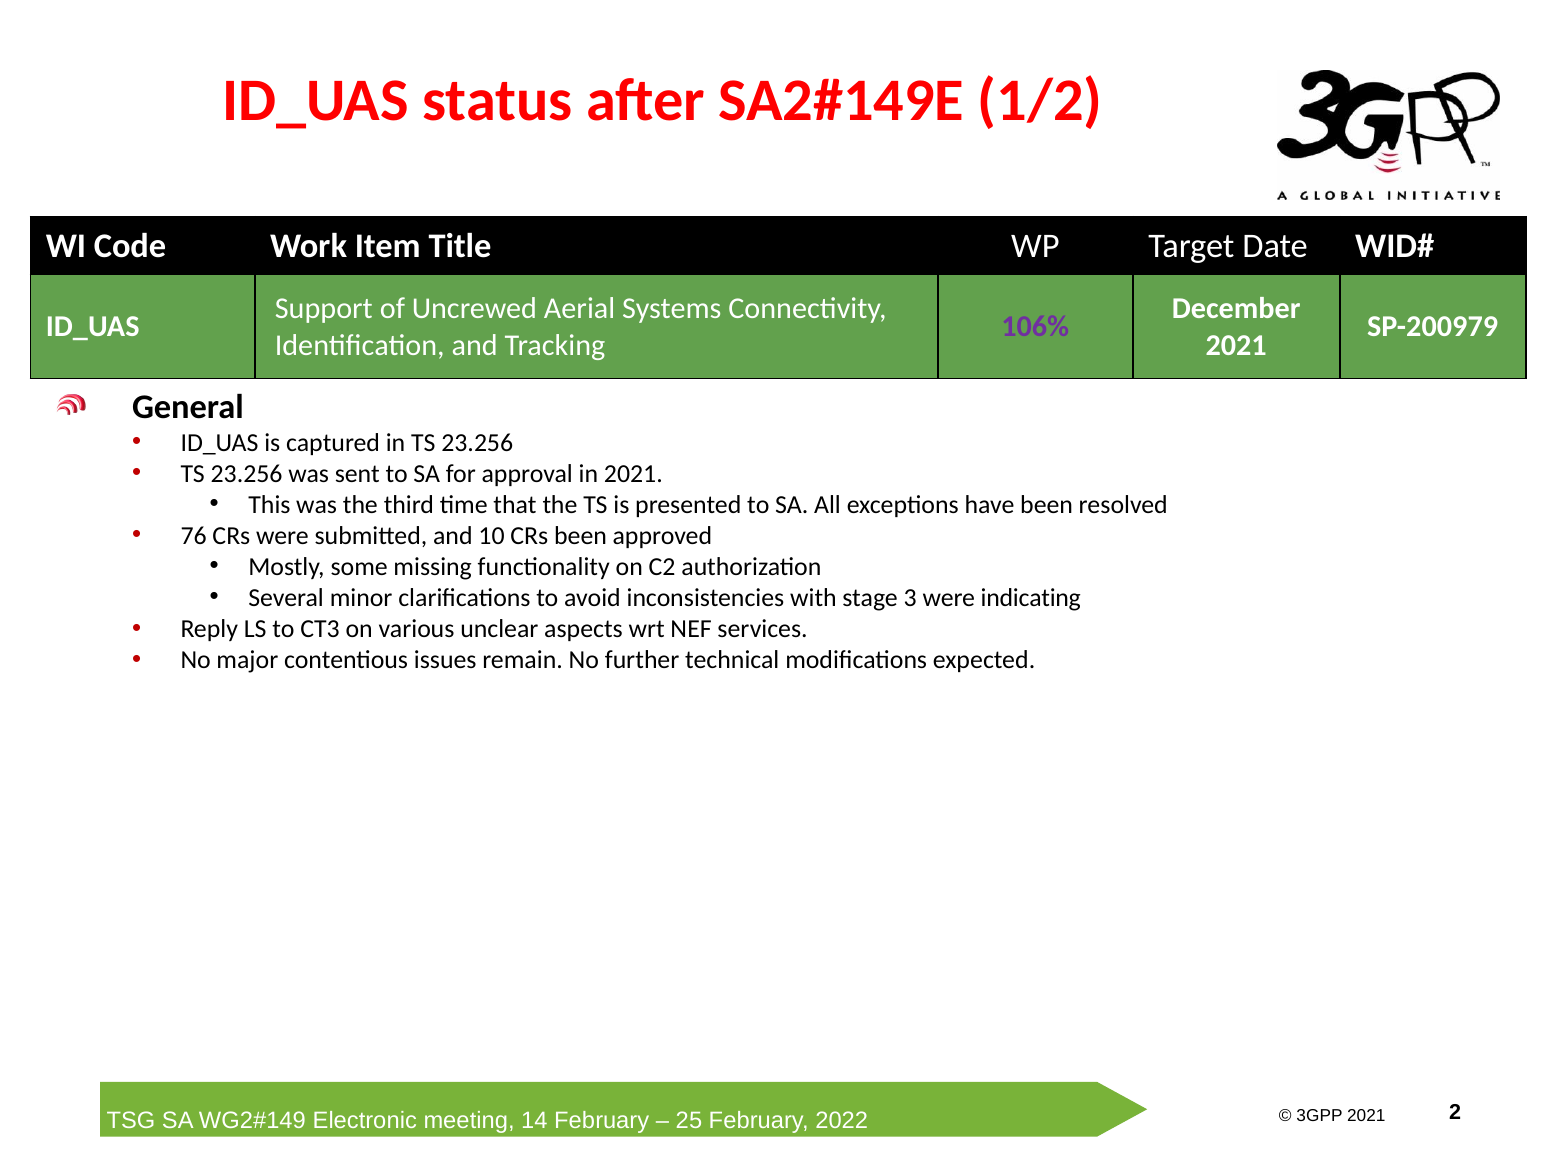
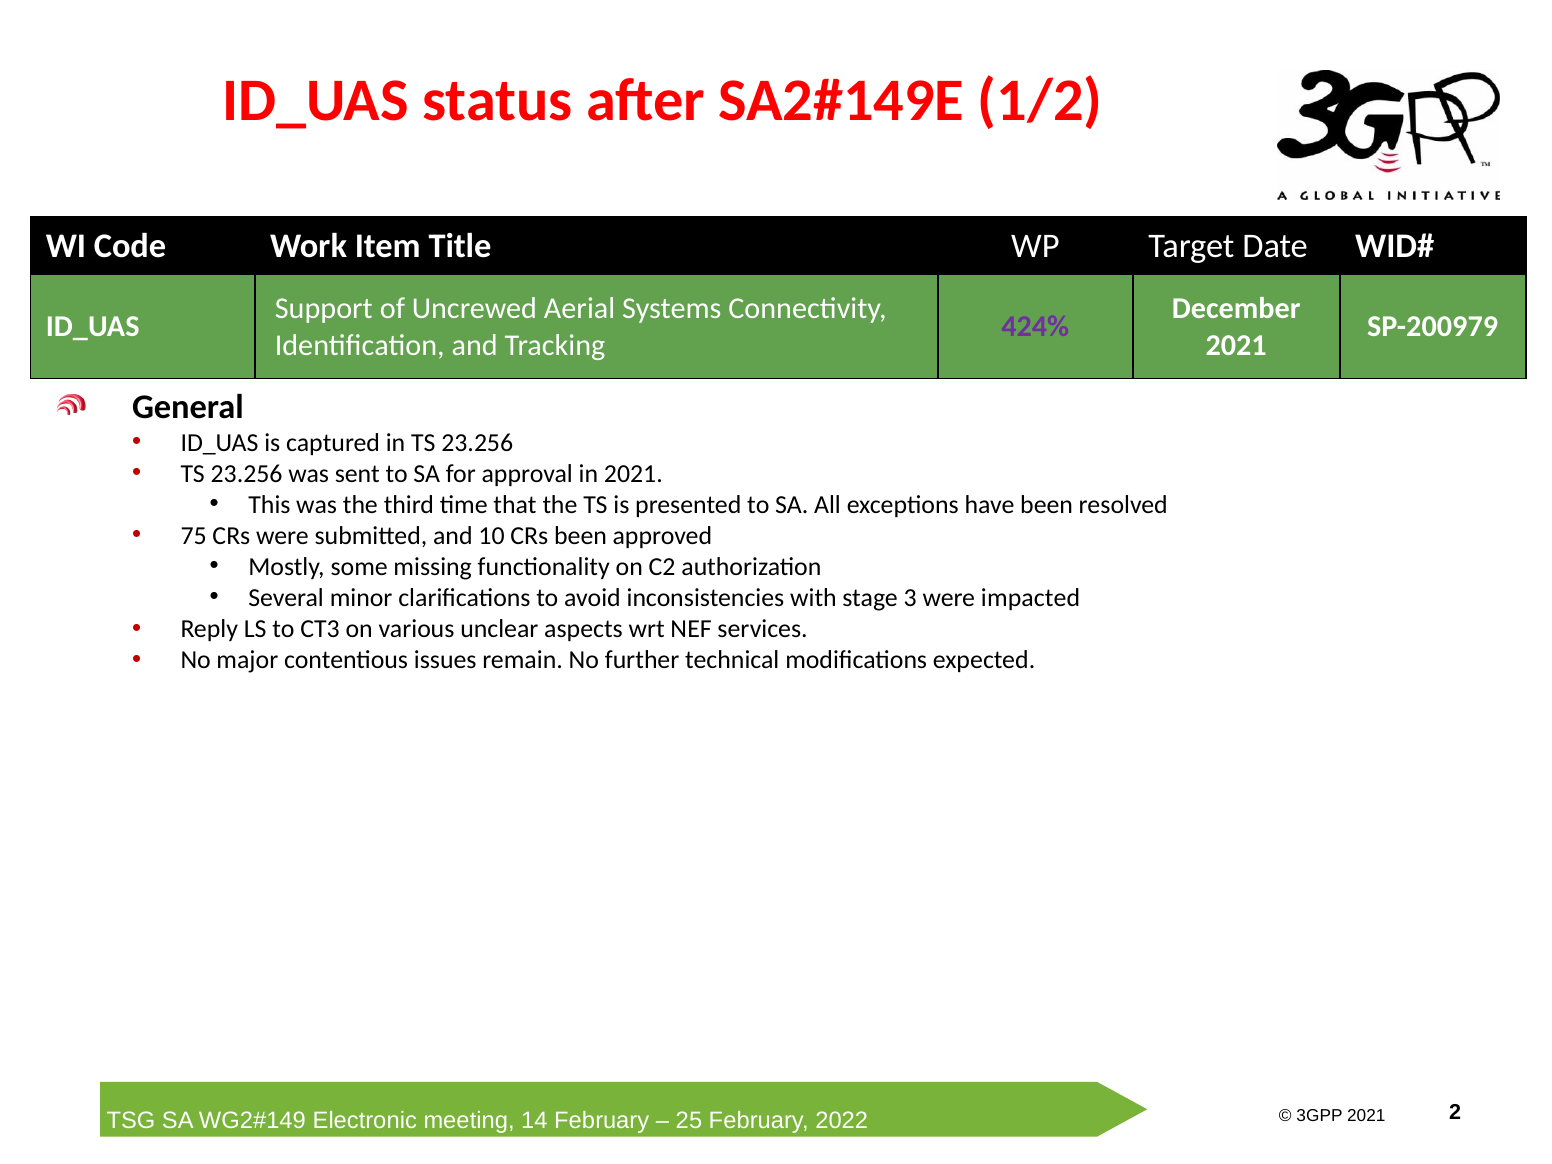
106%: 106% -> 424%
76: 76 -> 75
indicating: indicating -> impacted
